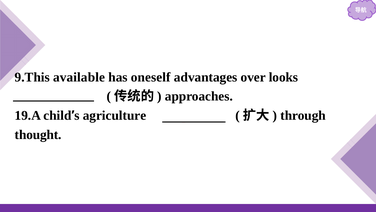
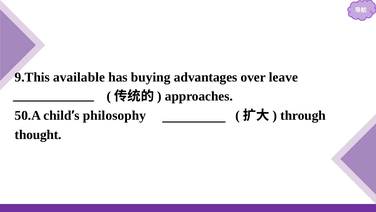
oneself: oneself -> buying
looks: looks -> leave
19.A: 19.A -> 50.A
agriculture: agriculture -> philosophy
